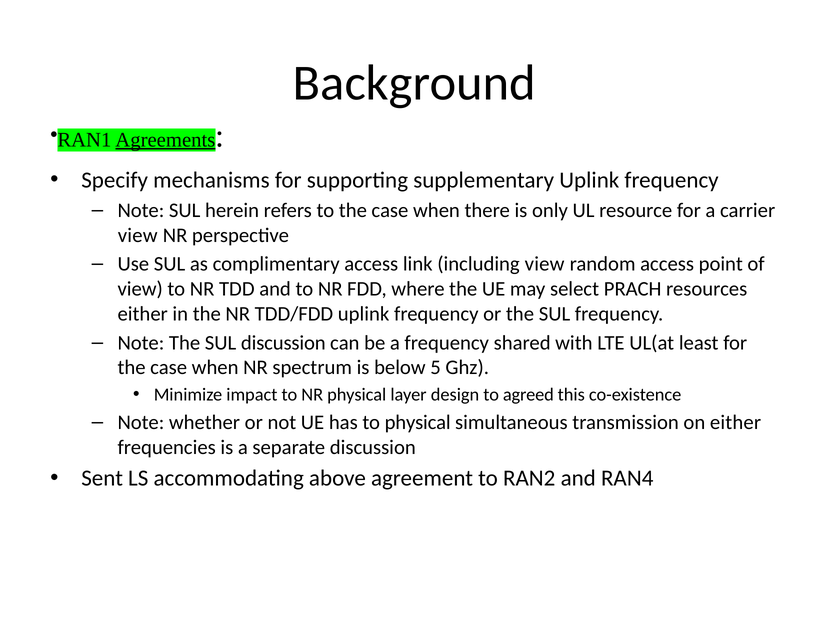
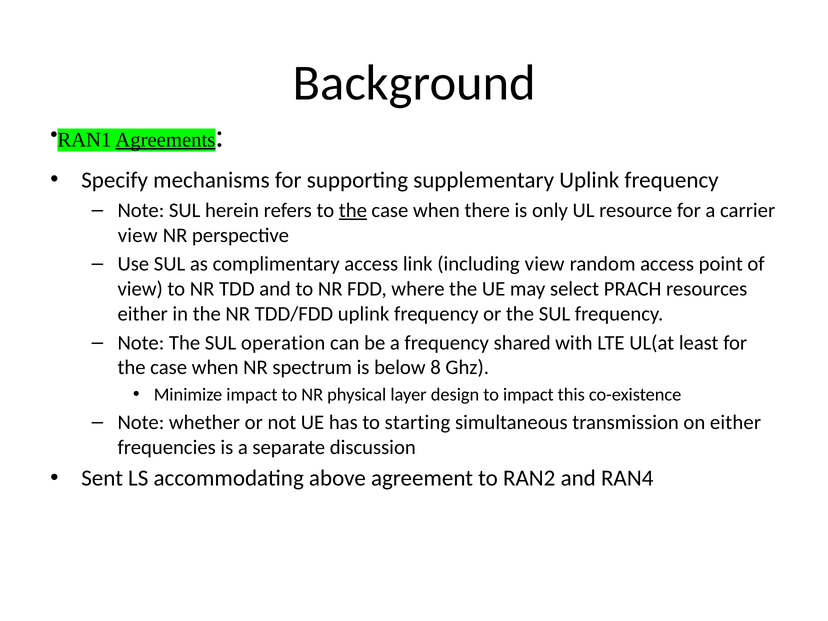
the at (353, 210) underline: none -> present
SUL discussion: discussion -> operation
5: 5 -> 8
to agreed: agreed -> impact
to physical: physical -> starting
